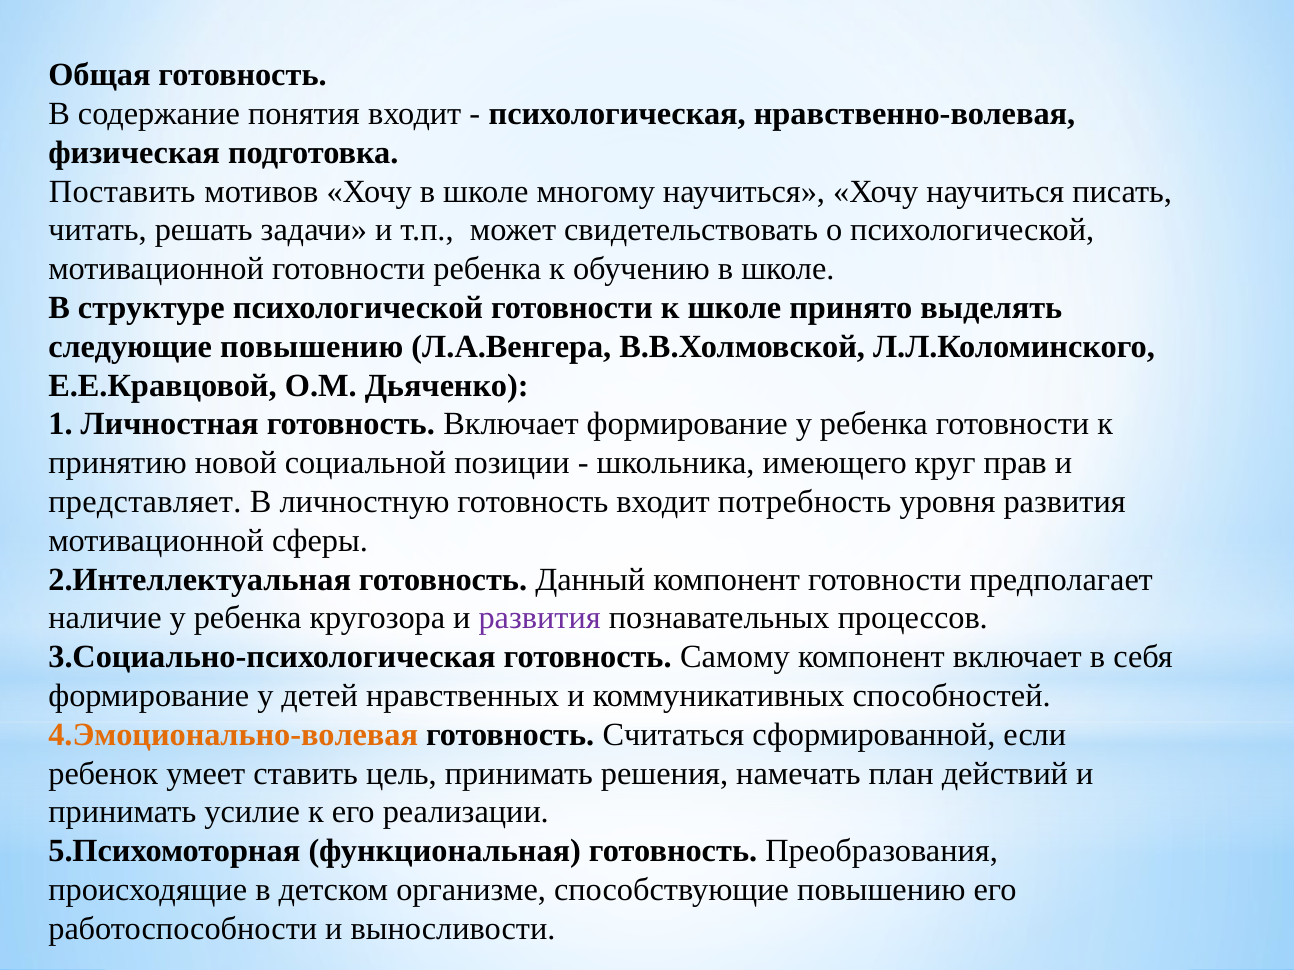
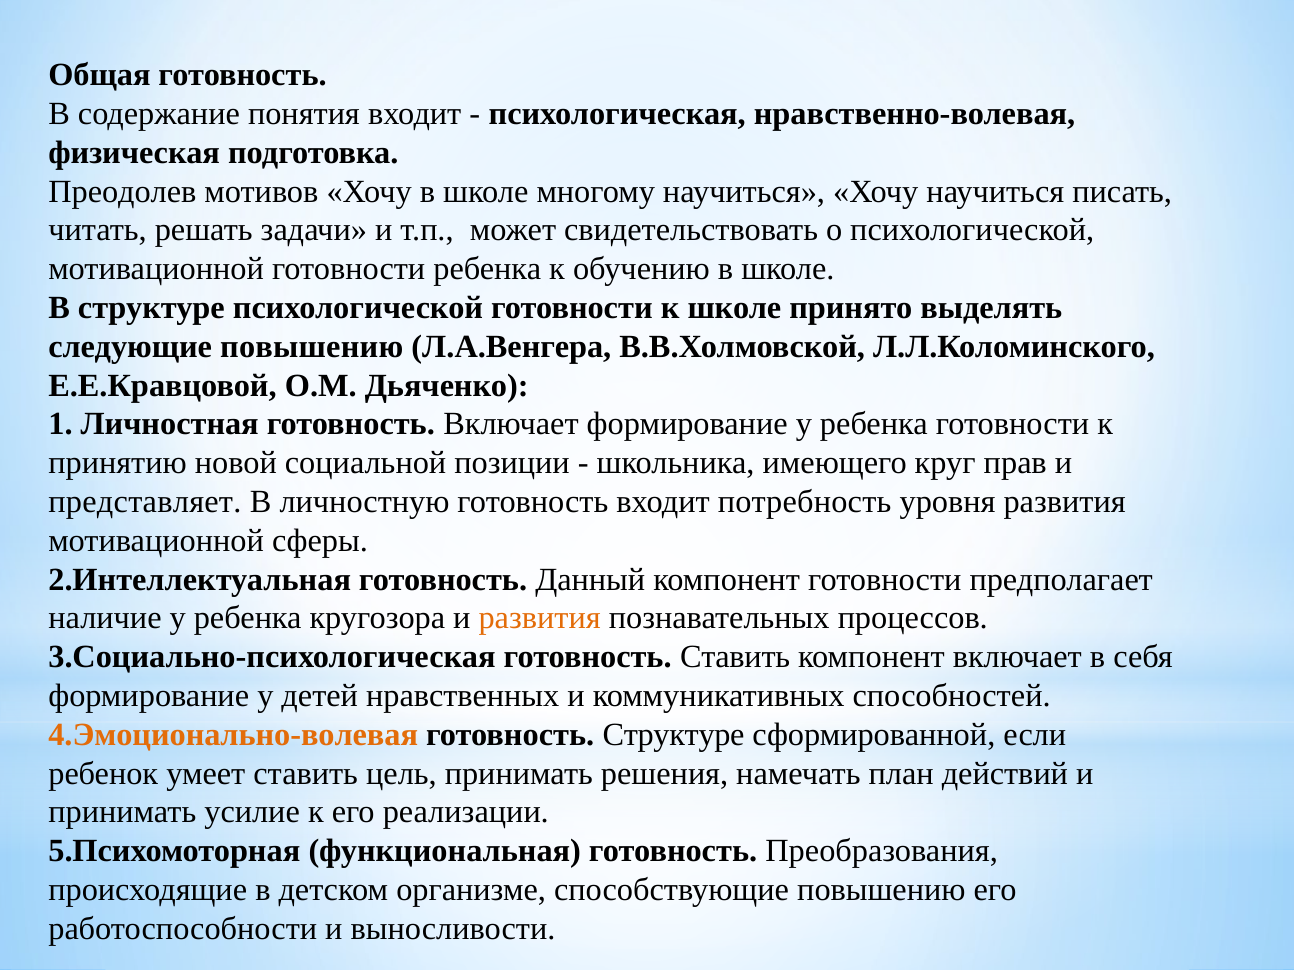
Поставить: Поставить -> Преодолев
развития at (540, 619) colour: purple -> orange
готовность Самому: Самому -> Ставить
готовность Считаться: Считаться -> Структуре
